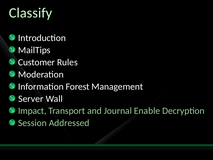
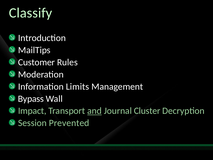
Forest: Forest -> Limits
Server: Server -> Bypass
and underline: none -> present
Enable: Enable -> Cluster
Addressed: Addressed -> Prevented
